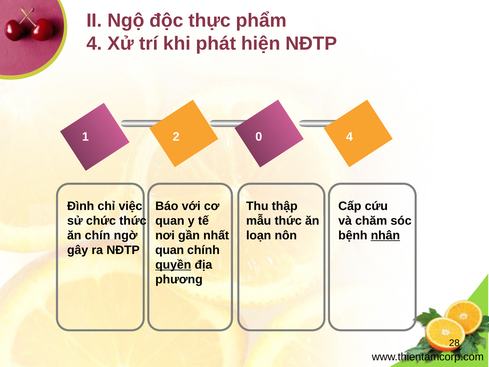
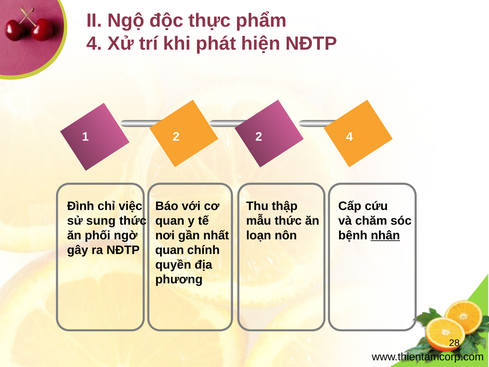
2 0: 0 -> 2
chức: chức -> sung
chín: chín -> phối
quyền underline: present -> none
